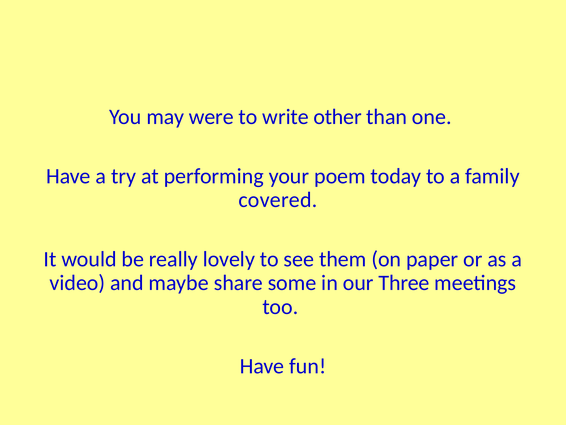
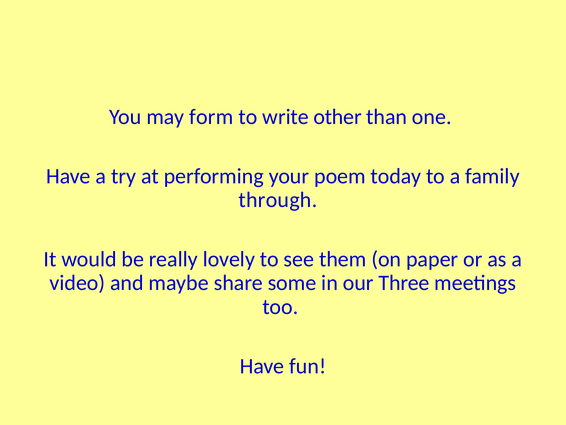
were: were -> form
covered: covered -> through
